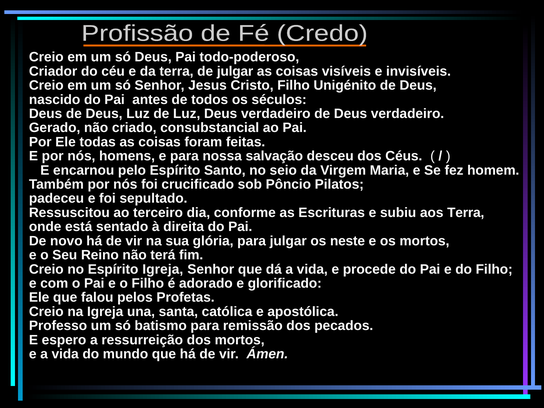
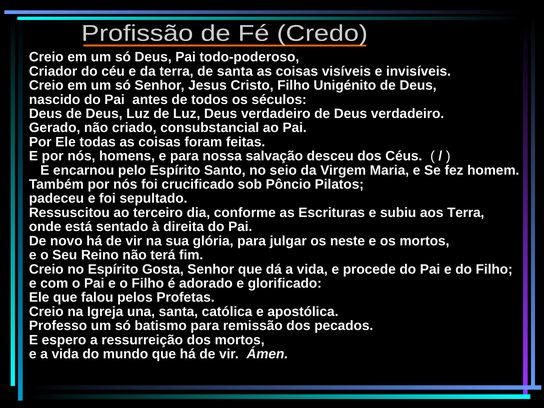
de julgar: julgar -> santa
Espírito Igreja: Igreja -> Gosta
